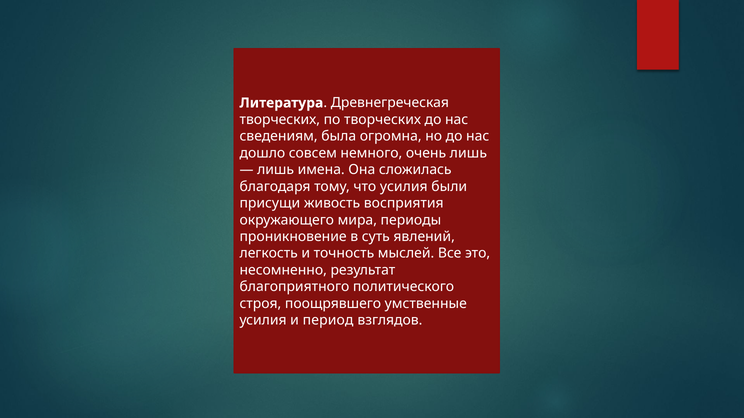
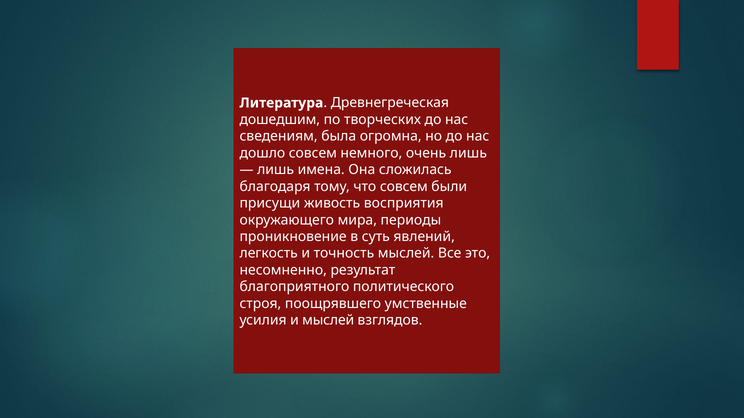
творческих at (280, 120): творческих -> дошедшим
что усилия: усилия -> совсем
и период: период -> мыслей
